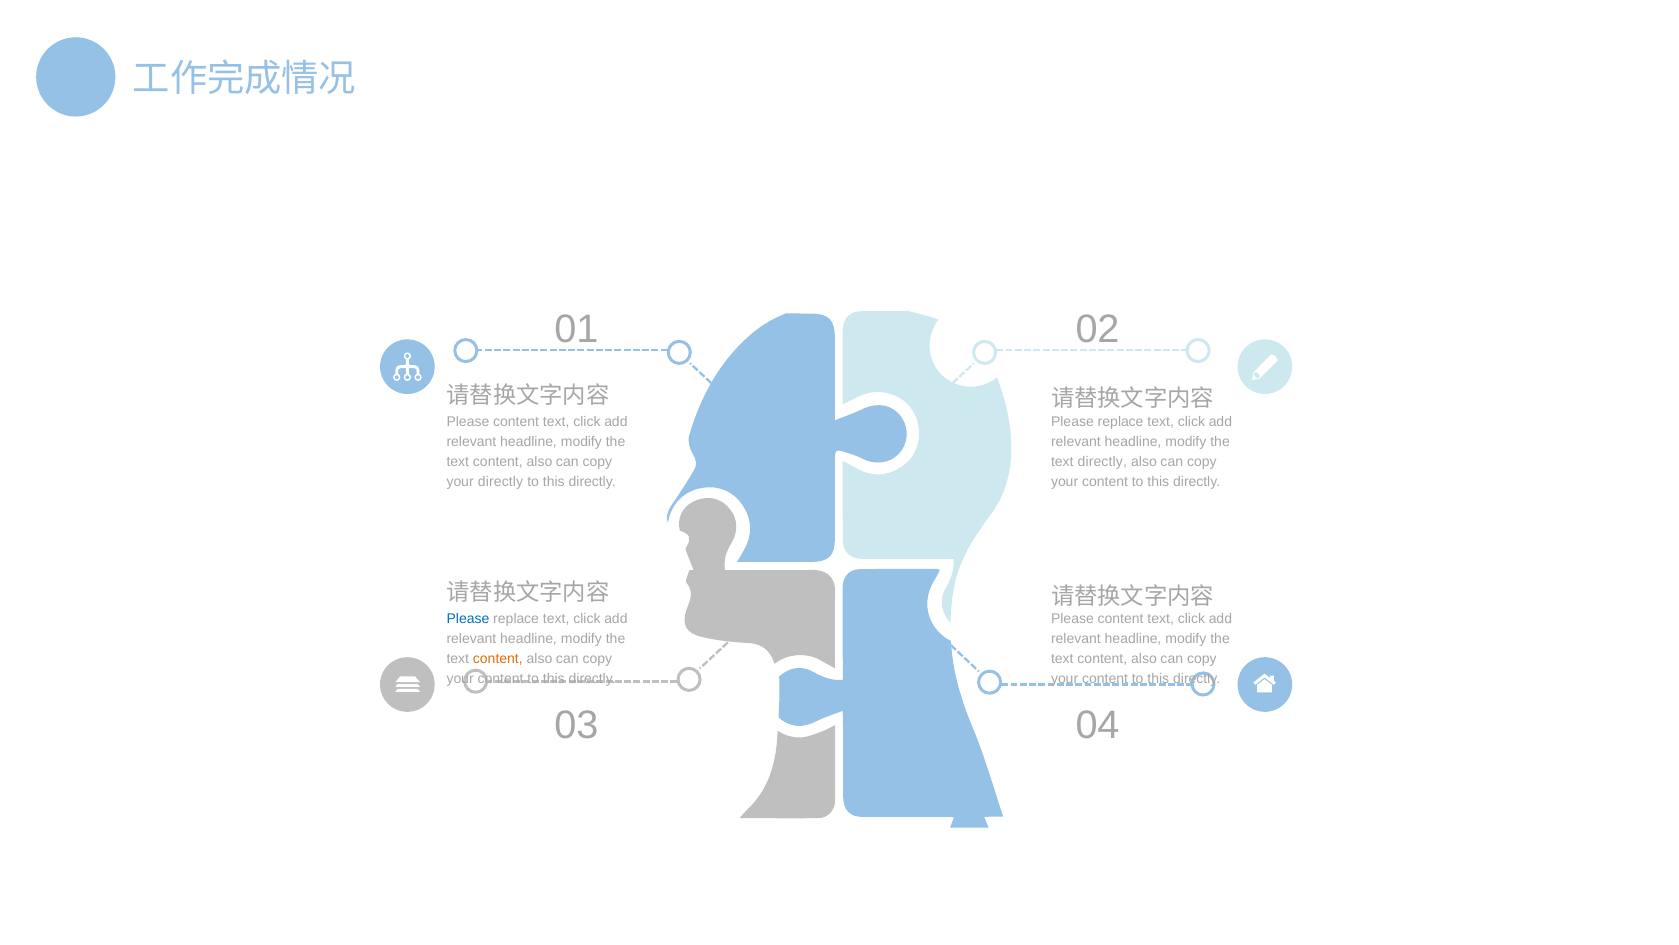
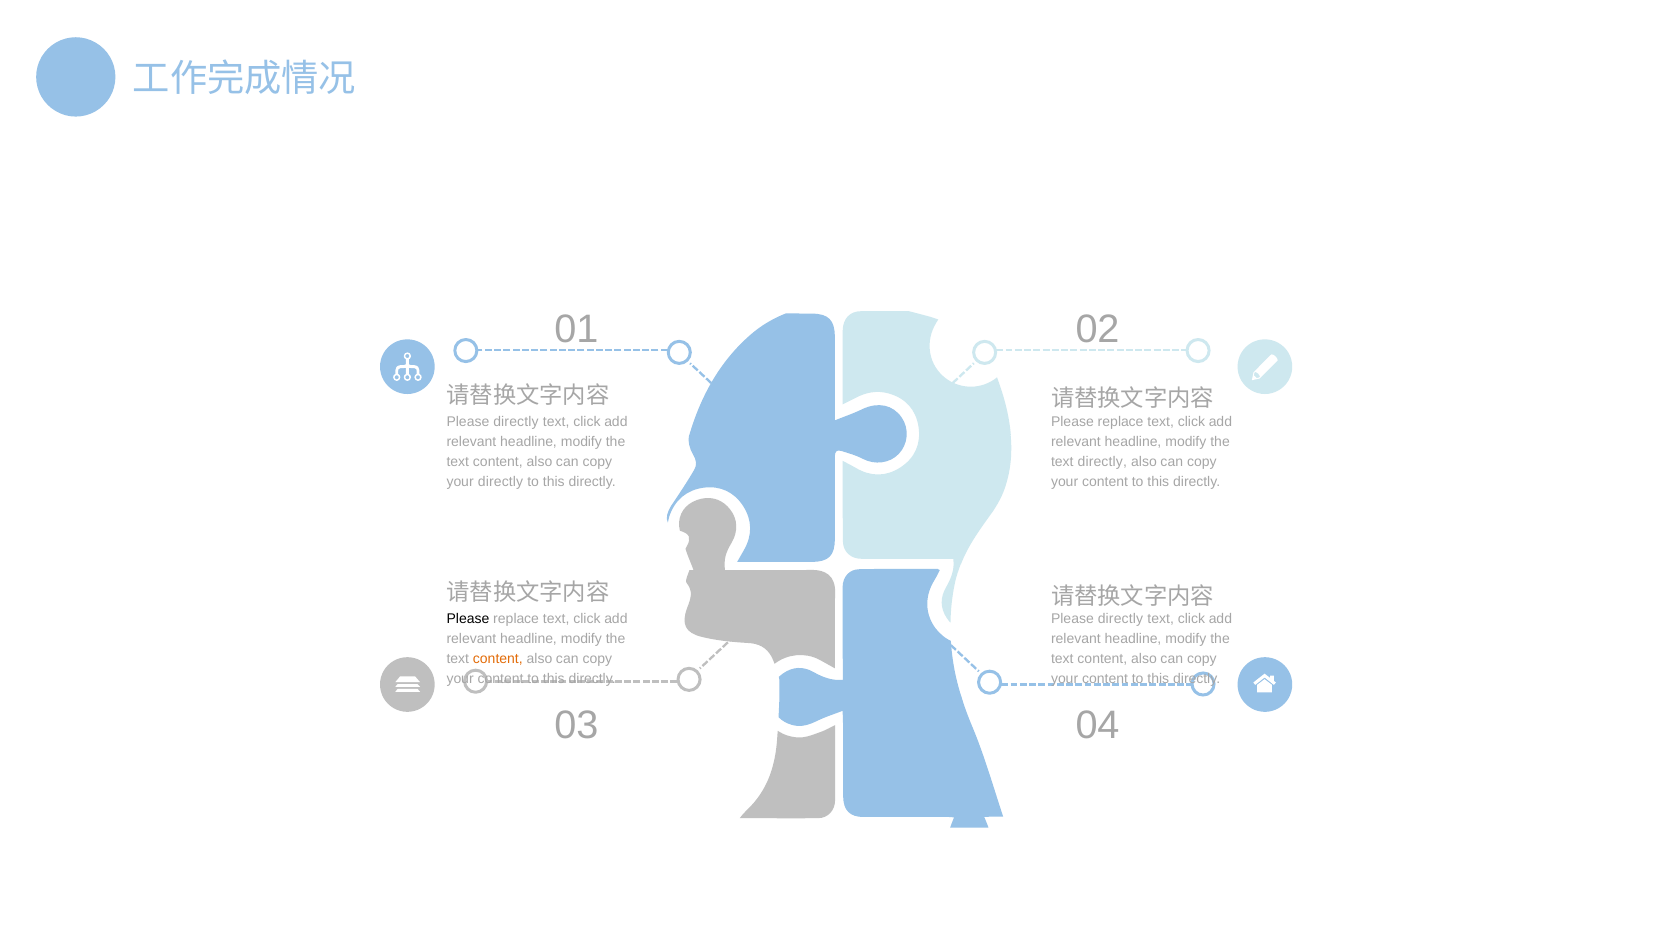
content at (516, 421): content -> directly
Please at (468, 618) colour: blue -> black
content at (1121, 618): content -> directly
